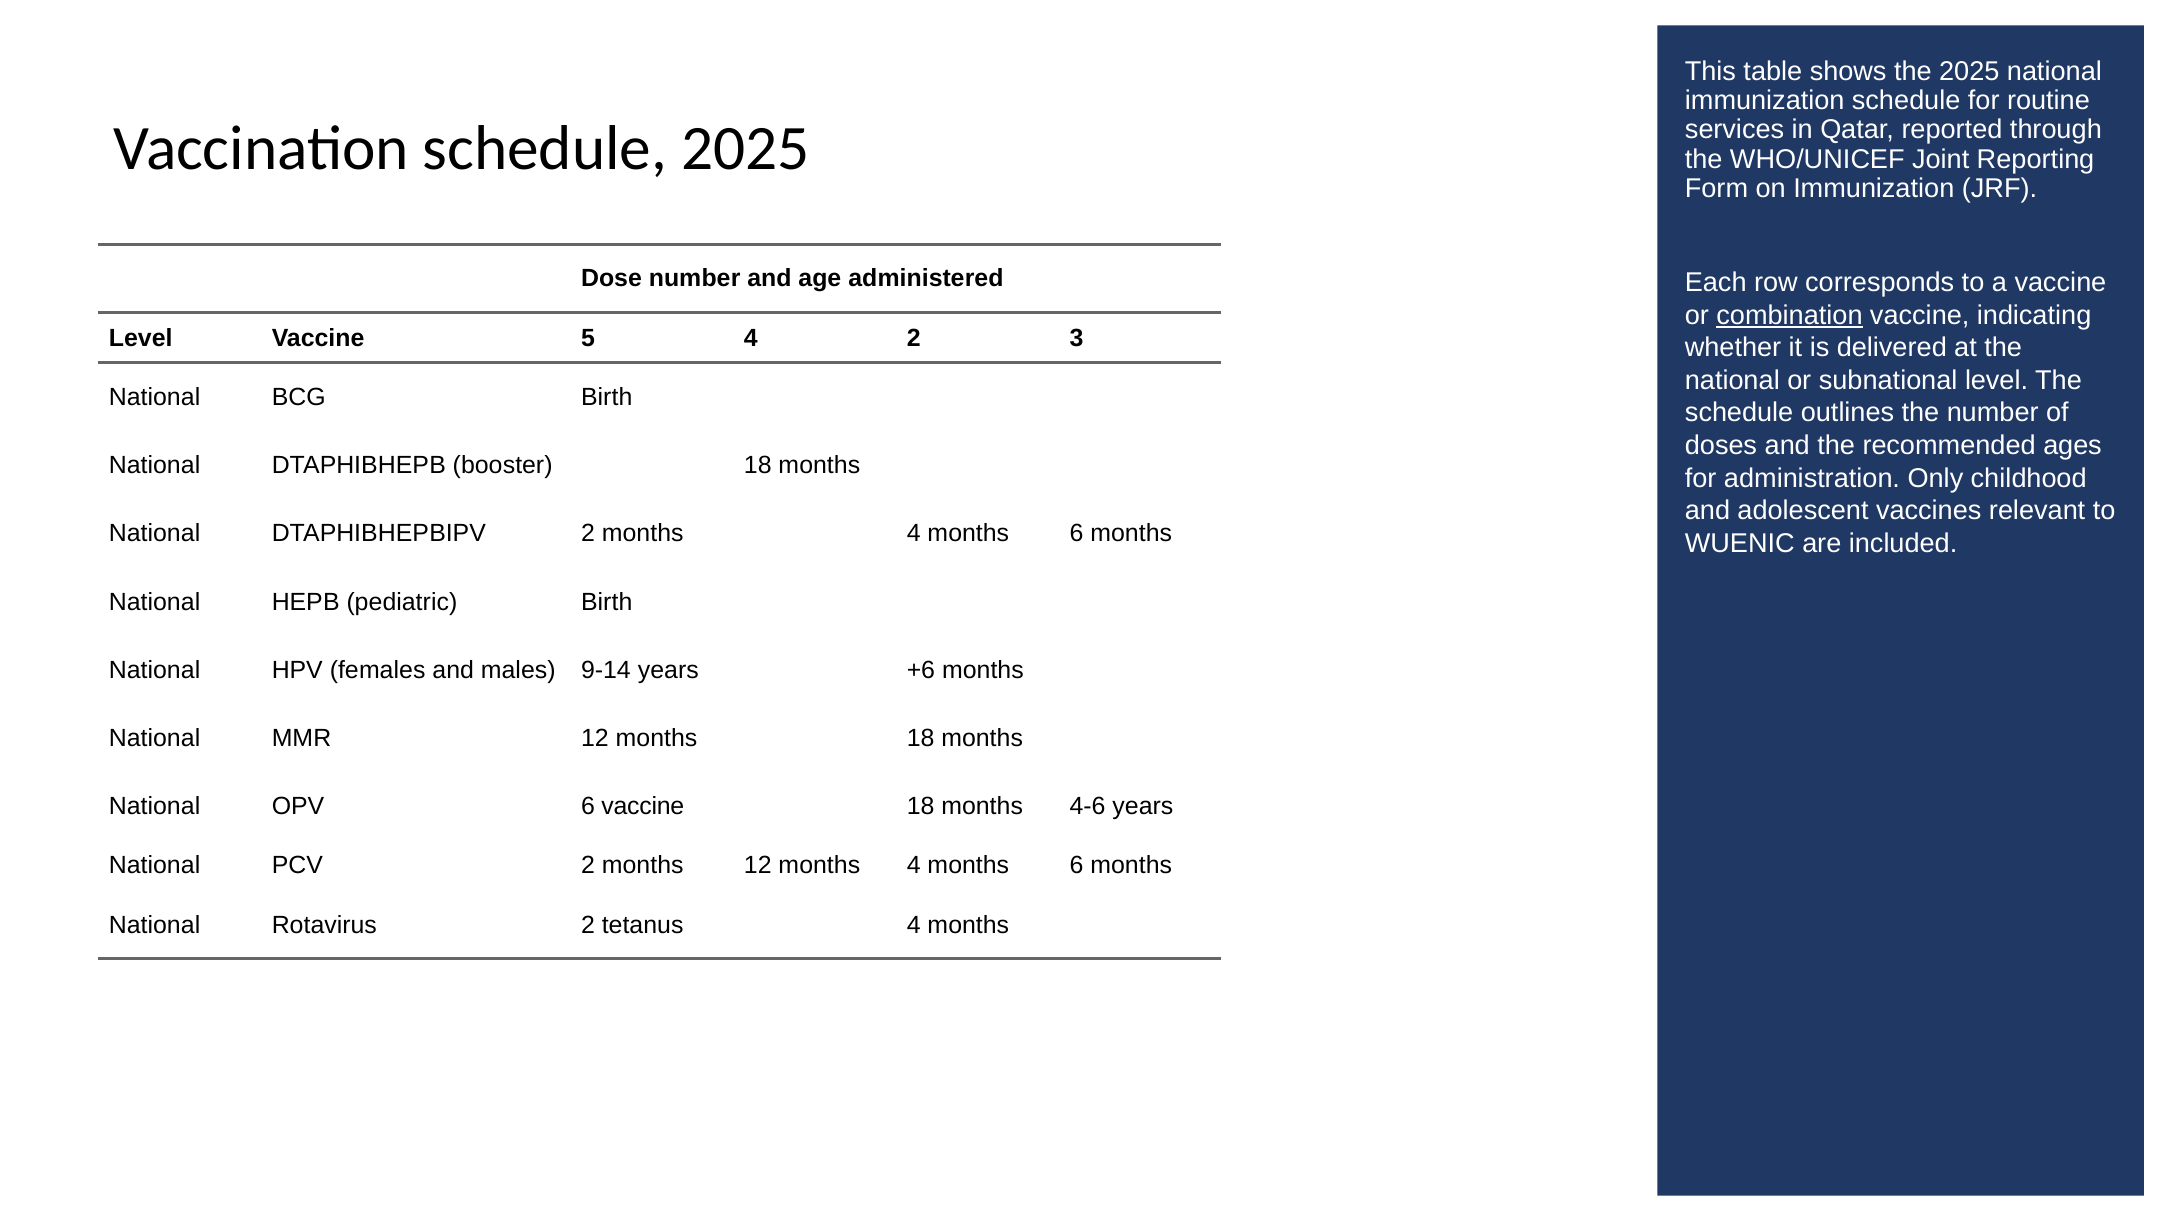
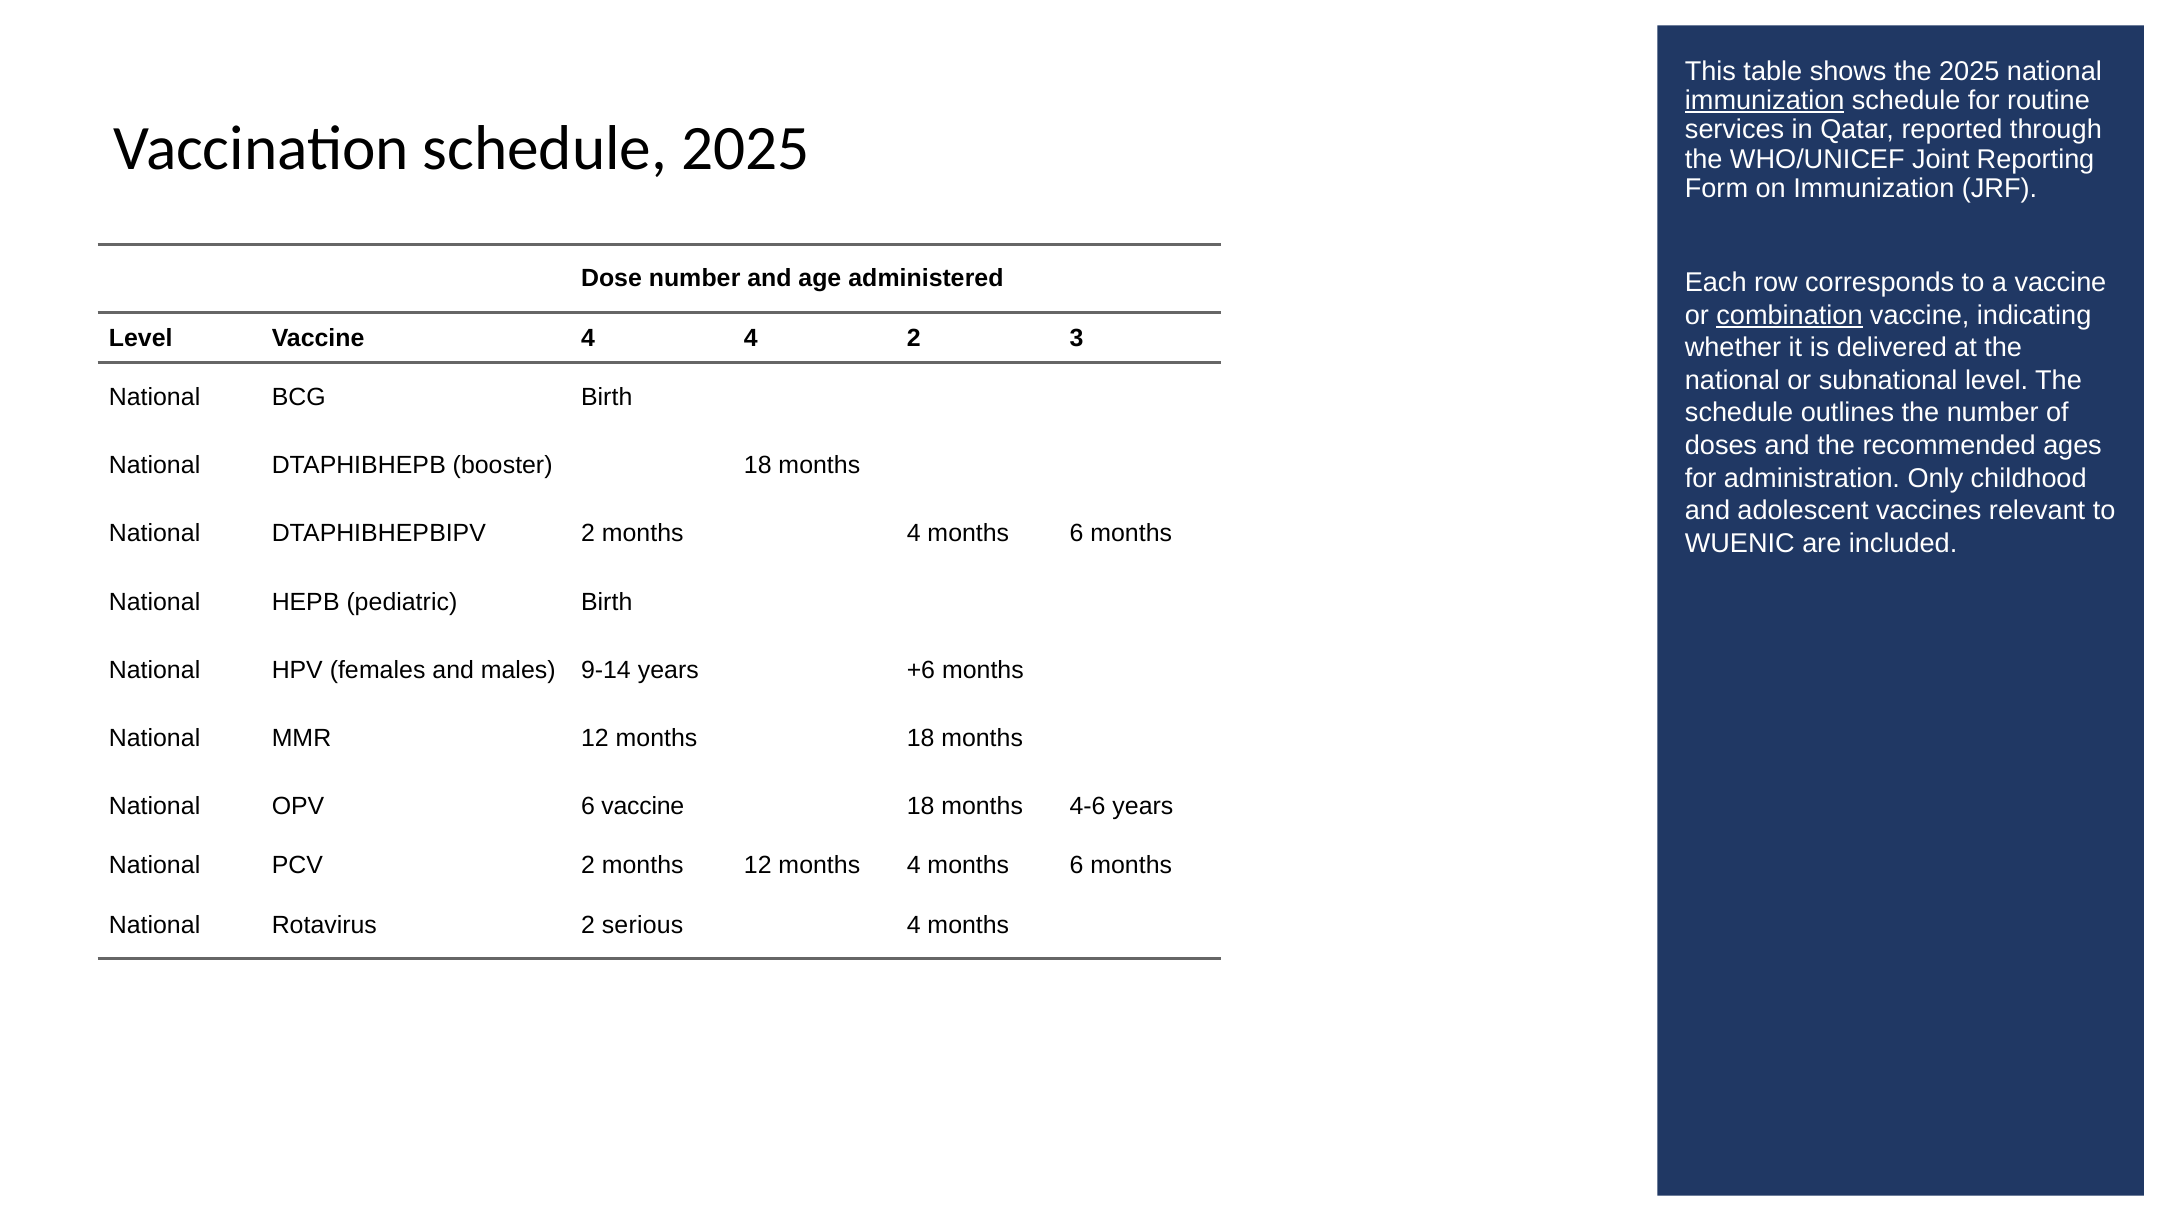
immunization at (1765, 101) underline: none -> present
Vaccine 5: 5 -> 4
tetanus: tetanus -> serious
